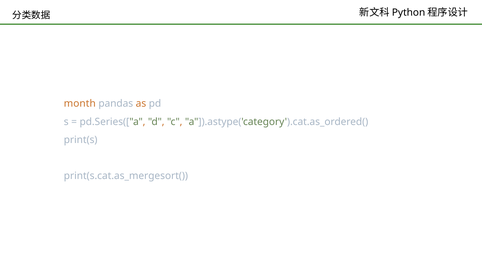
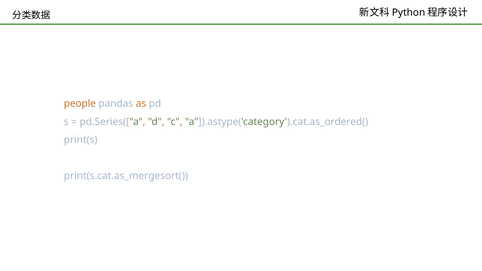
month: month -> people
